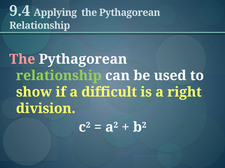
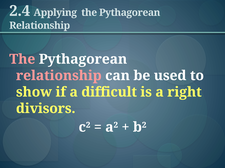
9.4: 9.4 -> 2.4
relationship at (59, 76) colour: light green -> pink
division: division -> divisors
